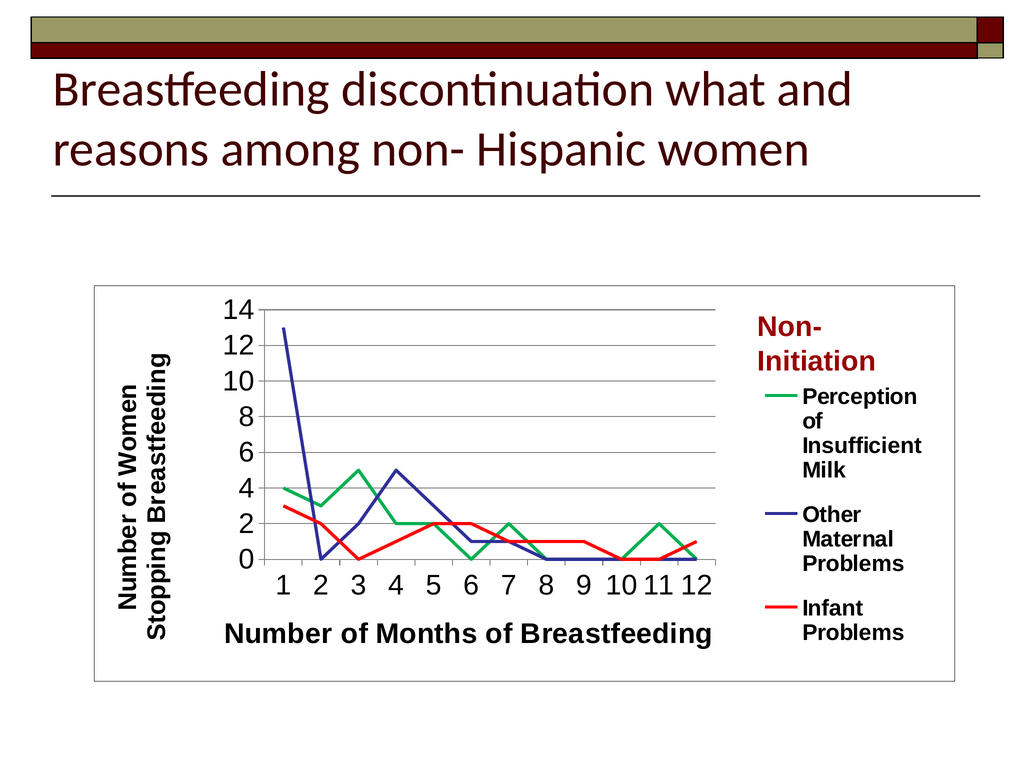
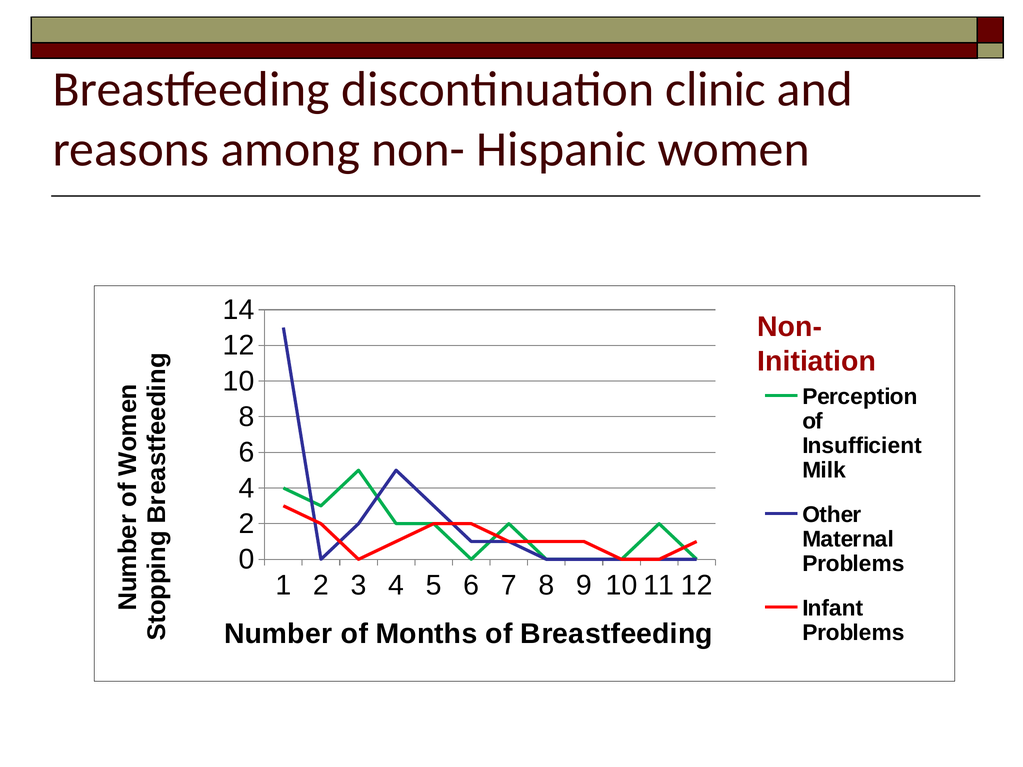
what: what -> clinic
